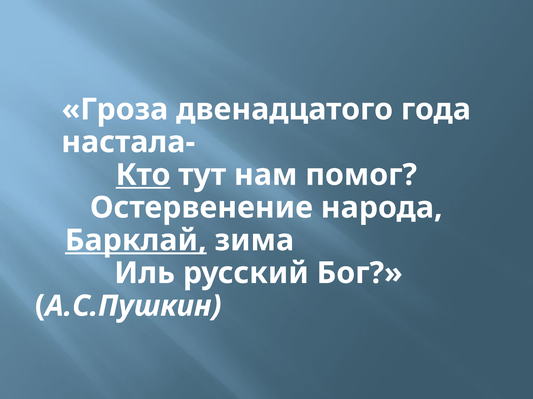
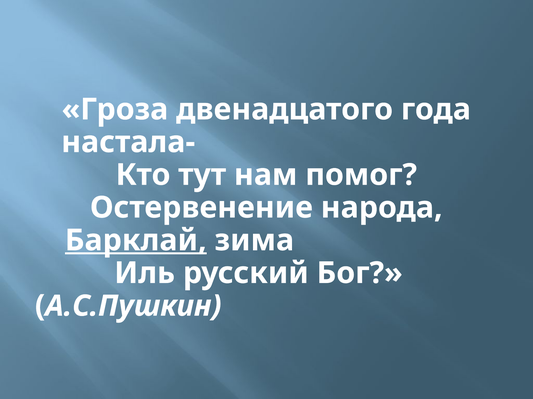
Кто underline: present -> none
